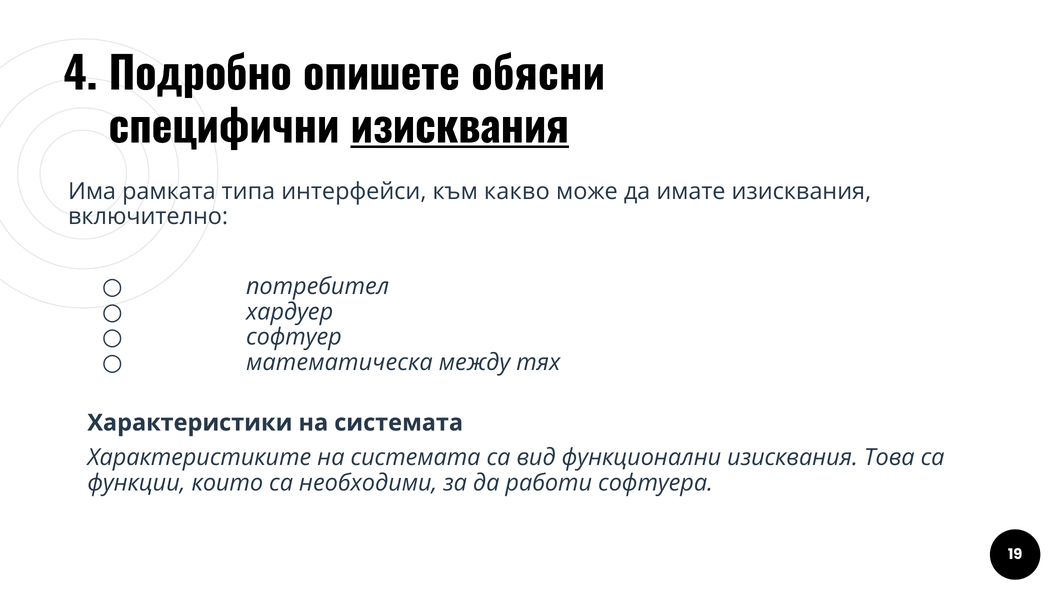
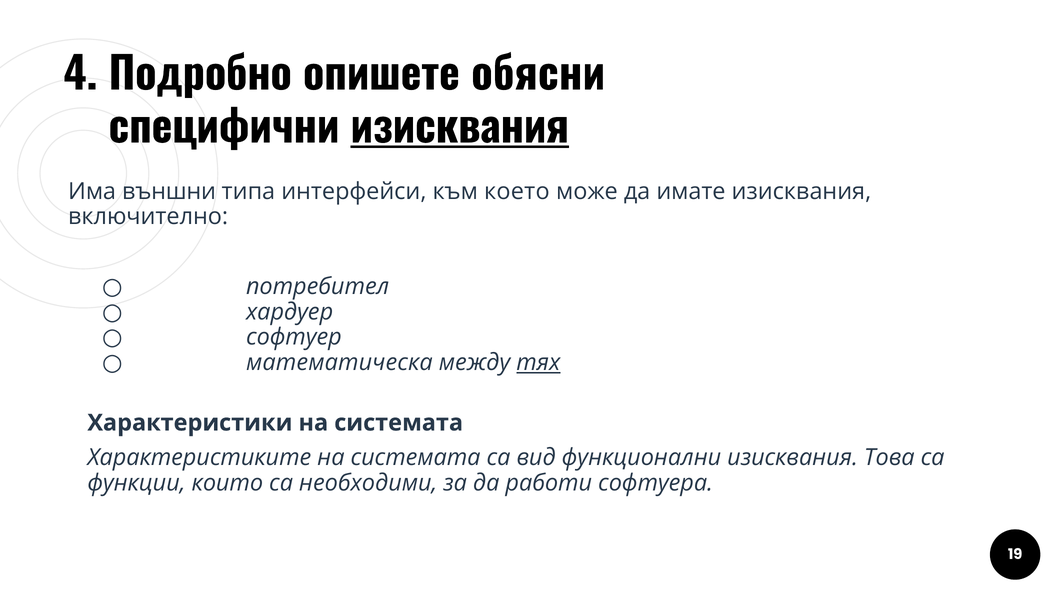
рамката: рамката -> външни
какво: какво -> което
тях underline: none -> present
